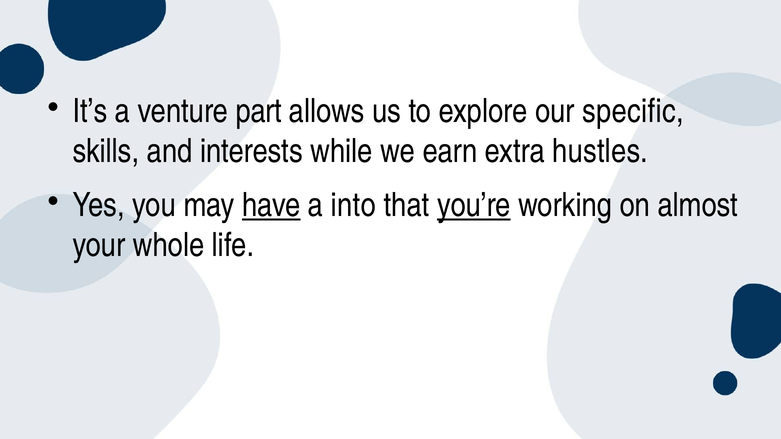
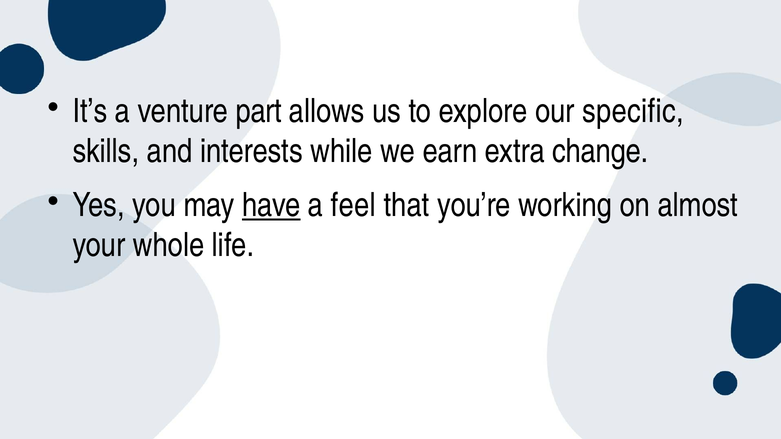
hustles: hustles -> change
into: into -> feel
you’re underline: present -> none
